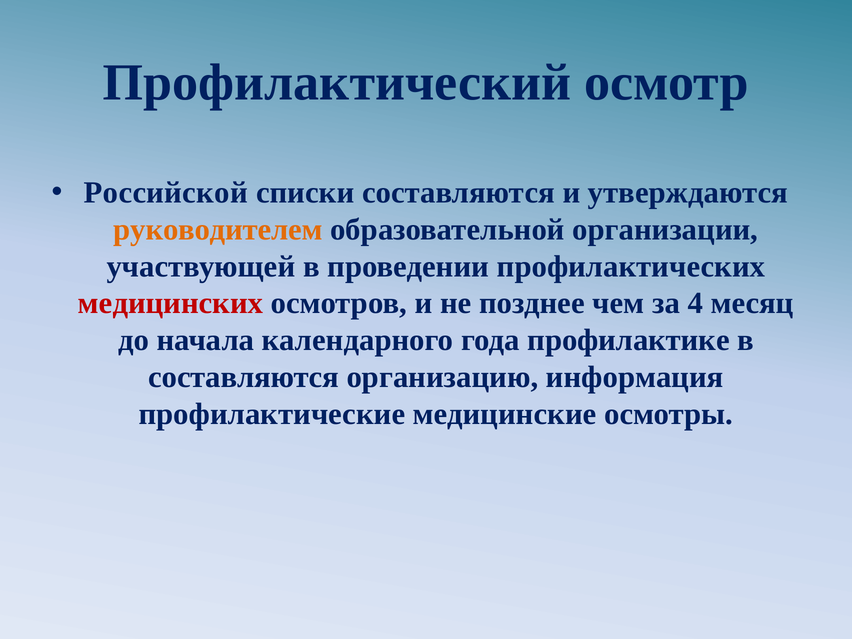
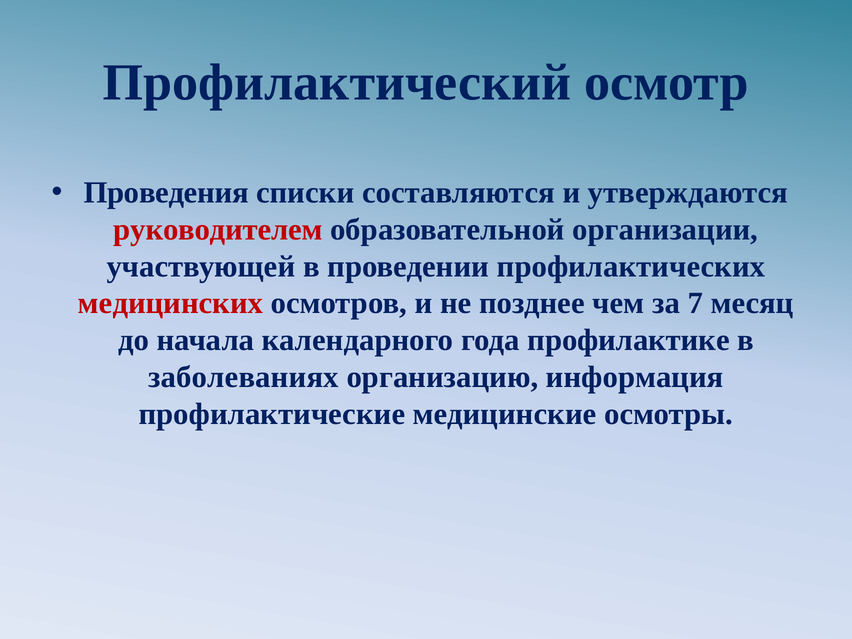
Российской: Российской -> Проведения
руководителем colour: orange -> red
4: 4 -> 7
составляются at (244, 377): составляются -> заболеваниях
